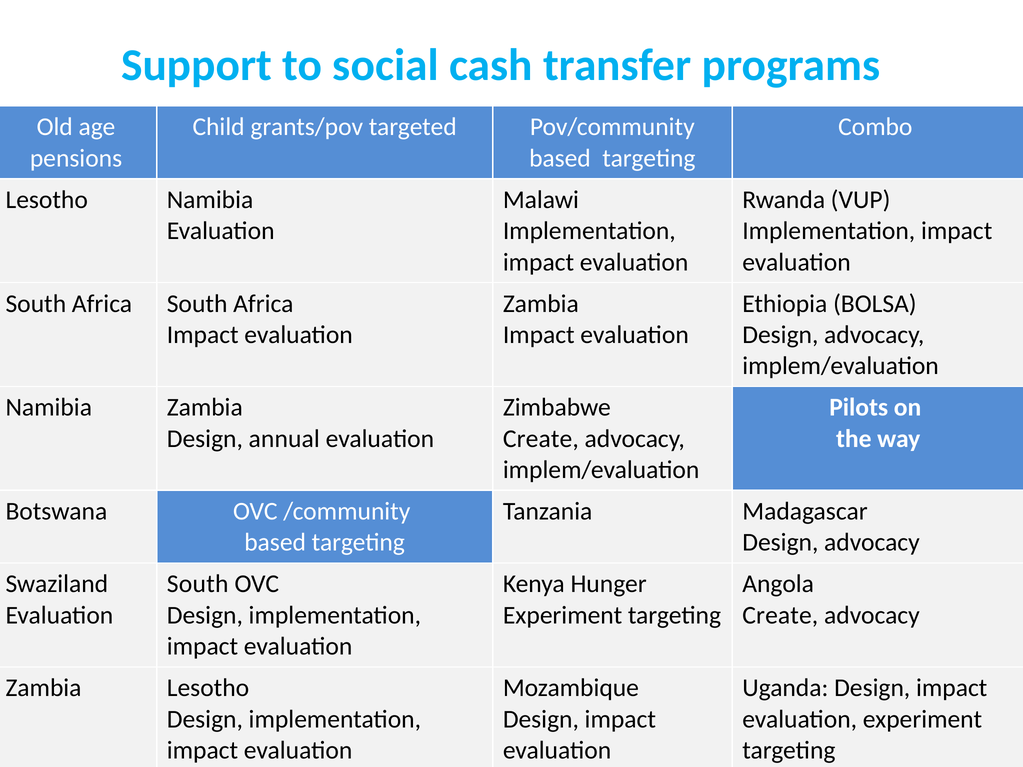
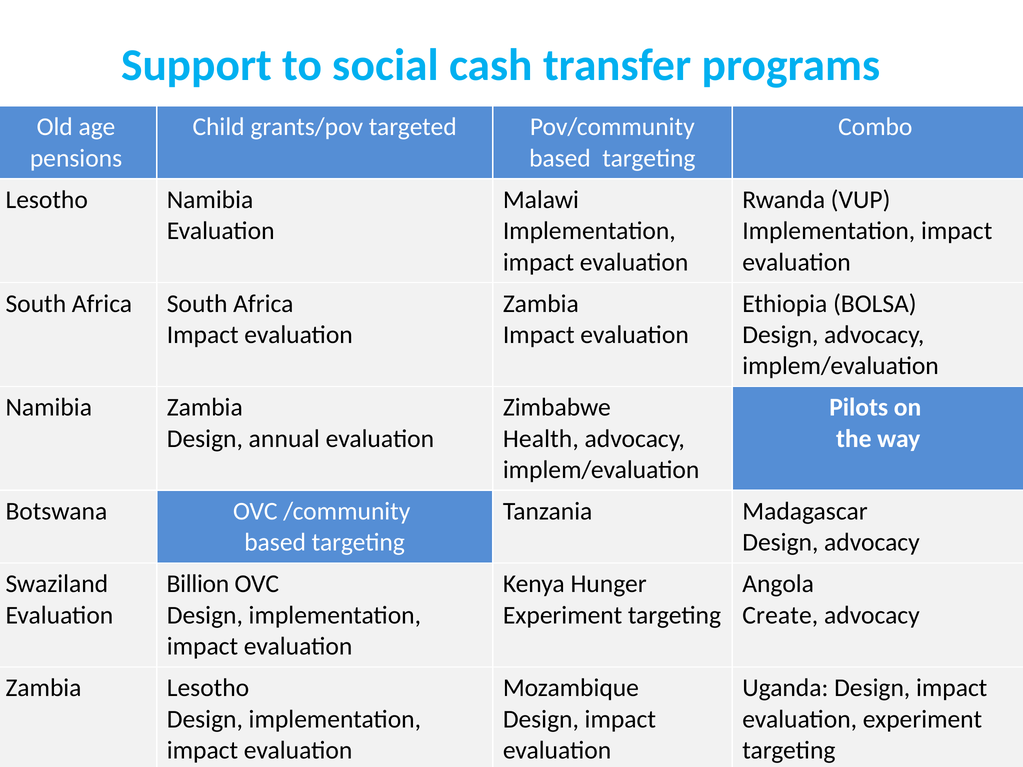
Create at (541, 439): Create -> Health
South at (198, 584): South -> Billion
